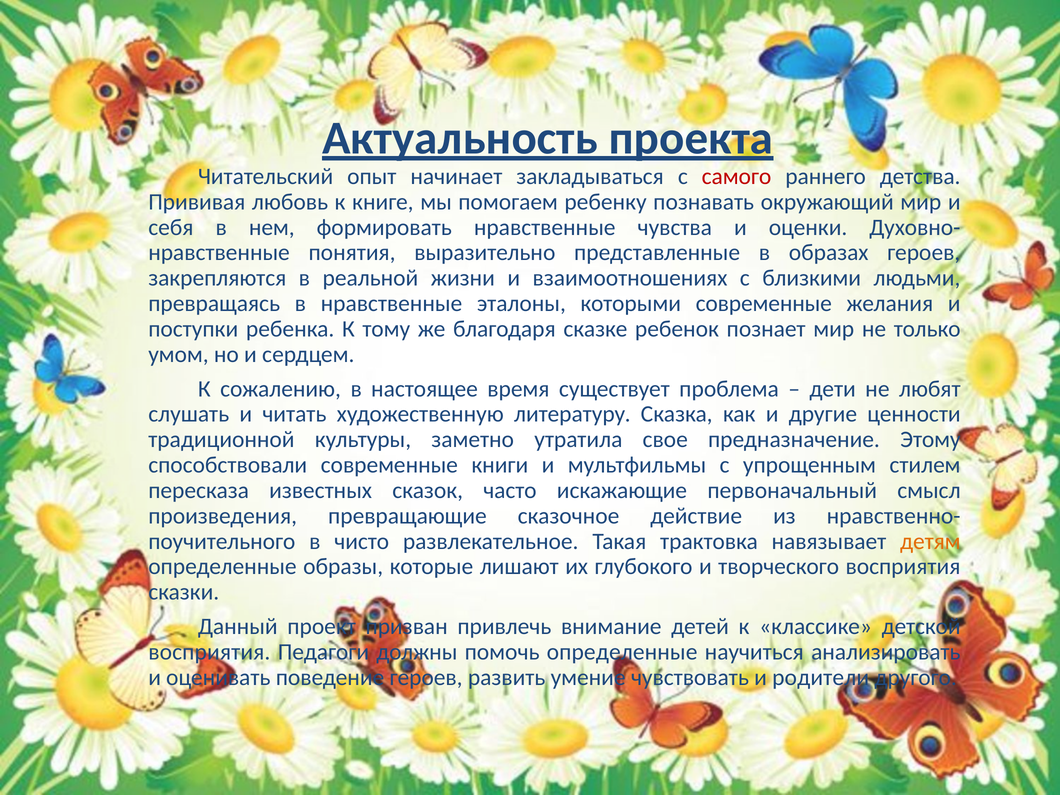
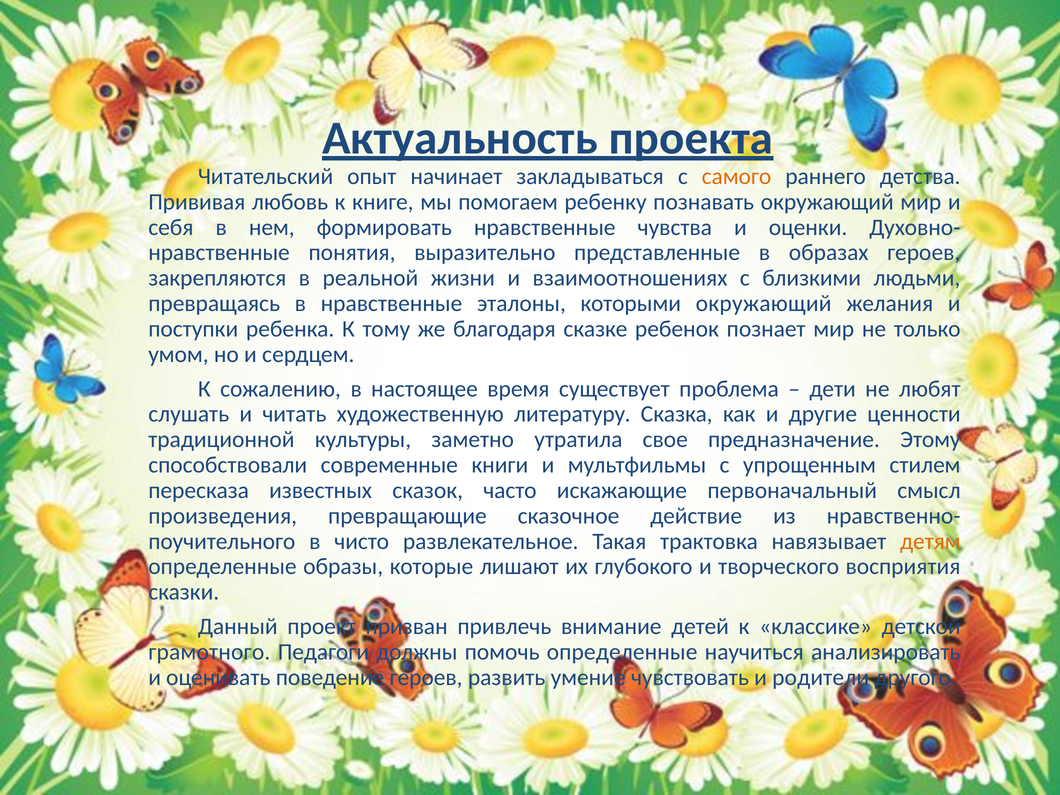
самого colour: red -> orange
которыми современные: современные -> окружающий
восприятия at (209, 652): восприятия -> грамотного
